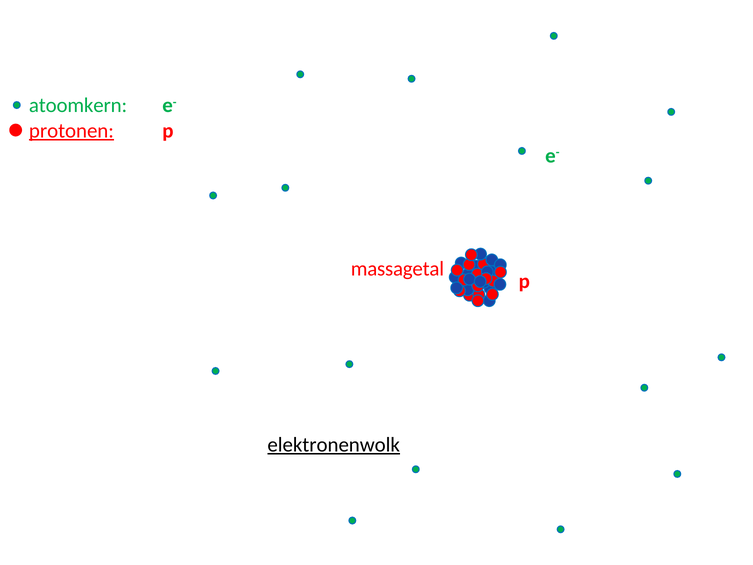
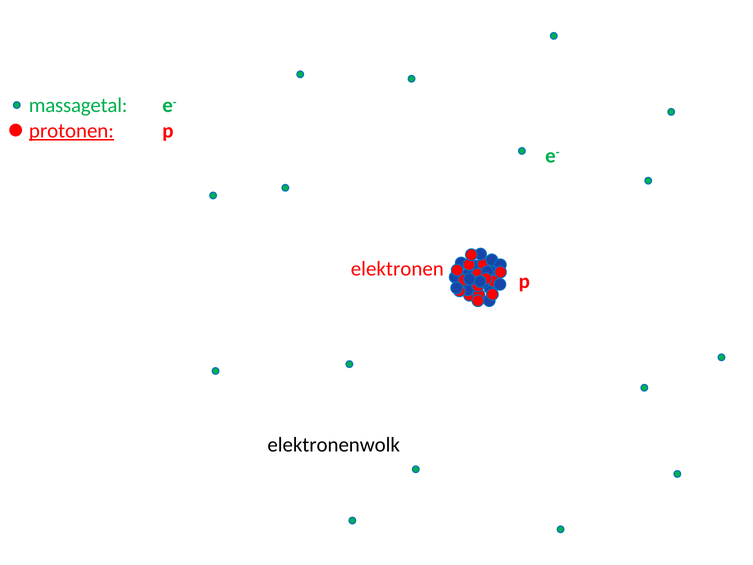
atoomkern at (78, 106): atoomkern -> massagetal
massagetal at (397, 269): massagetal -> elektronen
elektronenwolk underline: present -> none
